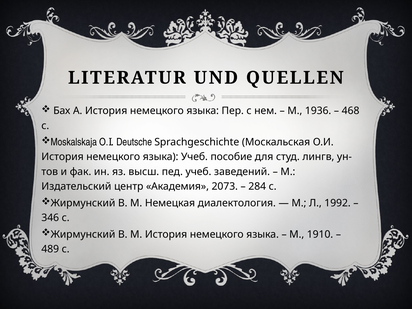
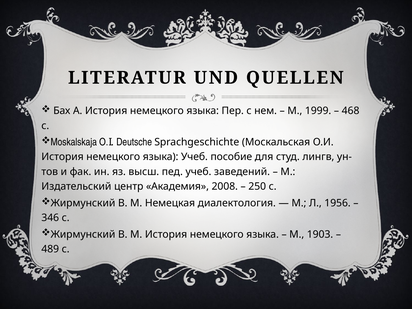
1936: 1936 -> 1999
2073: 2073 -> 2008
284: 284 -> 250
1992: 1992 -> 1956
1910: 1910 -> 1903
